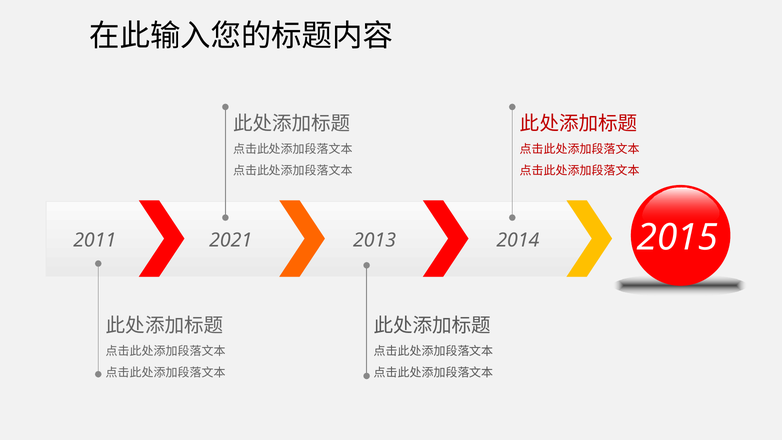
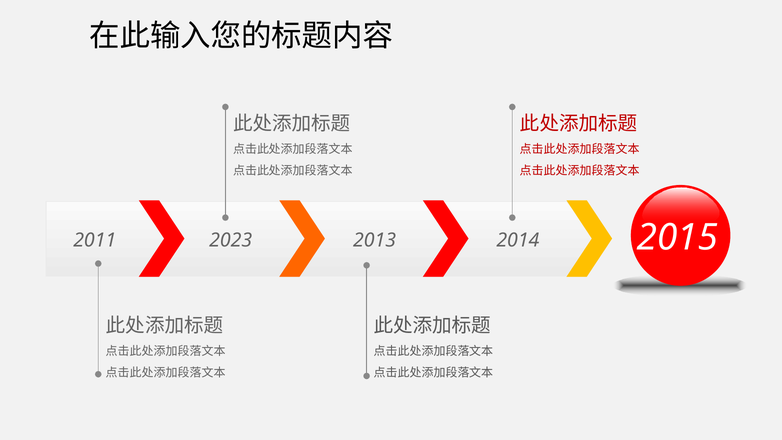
2021: 2021 -> 2023
